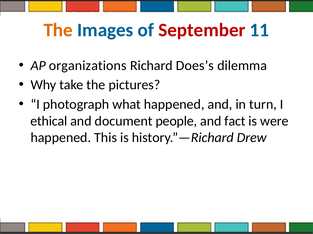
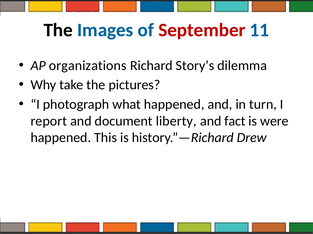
The at (58, 30) colour: orange -> black
Does’s: Does’s -> Story’s
ethical: ethical -> report
people: people -> liberty
